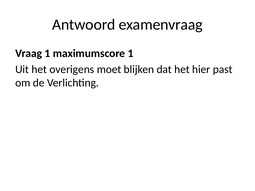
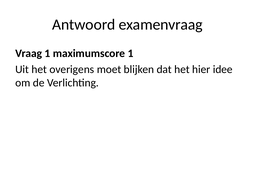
past: past -> idee
